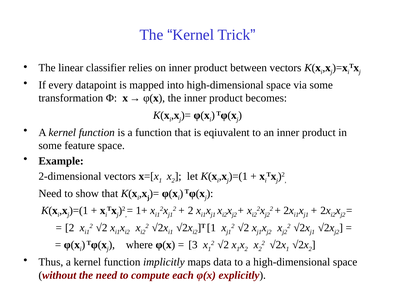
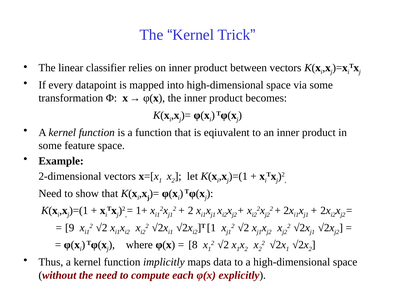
2 at (70, 228): 2 -> 9
3: 3 -> 8
